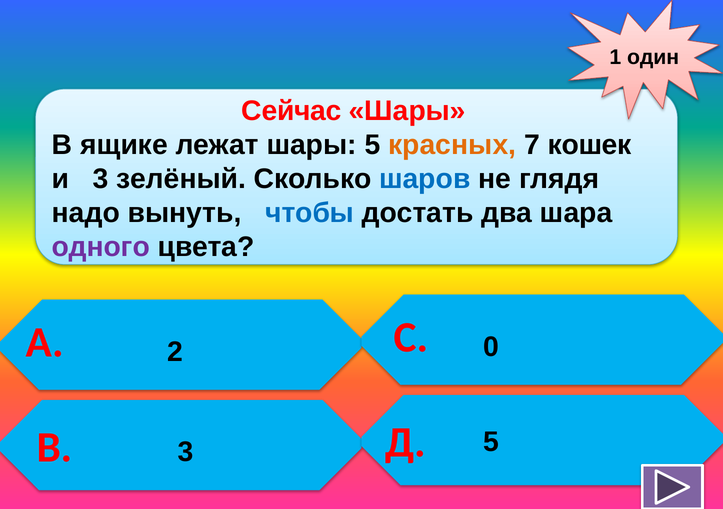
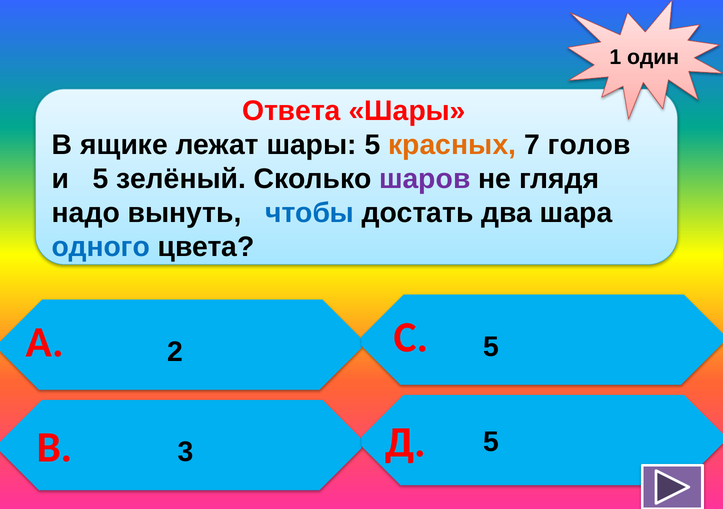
Сейчас: Сейчас -> Ответа
кошек: кошек -> голов
и 3: 3 -> 5
шаров colour: blue -> purple
одного colour: purple -> blue
2 0: 0 -> 5
